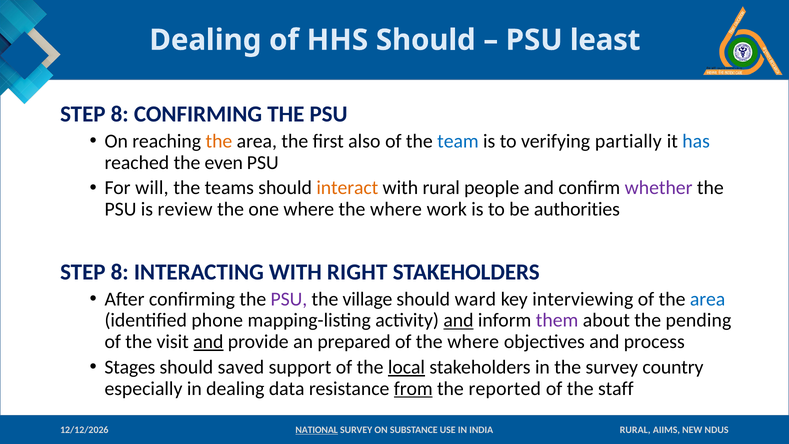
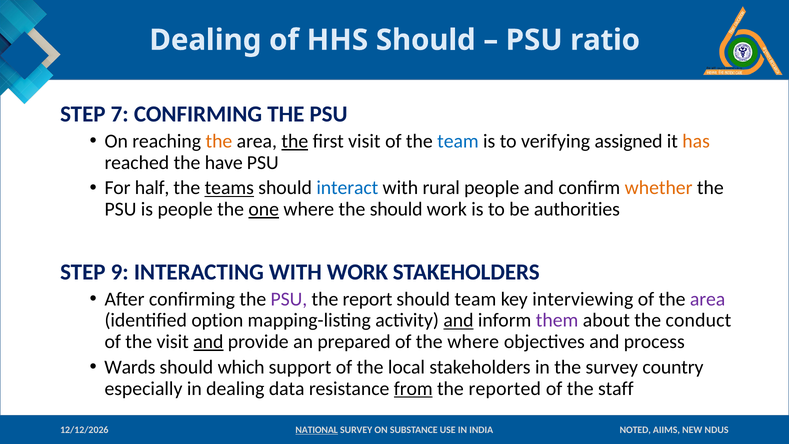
least: least -> ratio
8 at (120, 114): 8 -> 7
the at (295, 141) underline: none -> present
first also: also -> visit
partially: partially -> assigned
has colour: blue -> orange
even: even -> have
will: will -> half
teams underline: none -> present
interact colour: orange -> blue
whether colour: purple -> orange
is review: review -> people
one underline: none -> present
where the where: where -> should
8 at (120, 272): 8 -> 9
WITH RIGHT: RIGHT -> WORK
village: village -> report
should ward: ward -> team
area at (708, 299) colour: blue -> purple
phone: phone -> option
pending: pending -> conduct
Stages: Stages -> Wards
saved: saved -> which
local underline: present -> none
INDIA RURAL: RURAL -> NOTED
